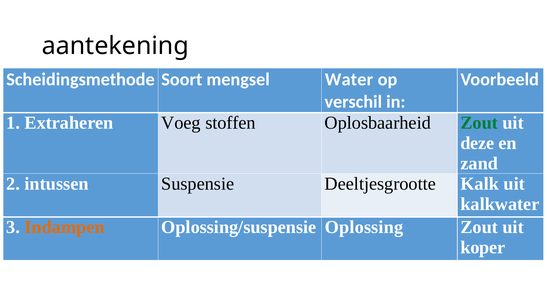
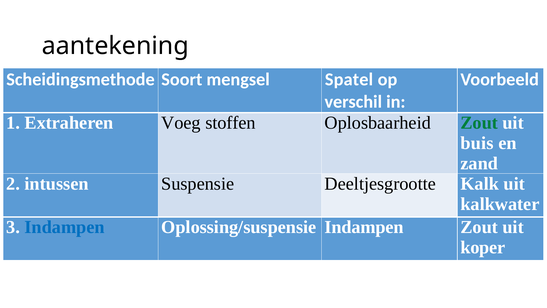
Water: Water -> Spatel
deze: deze -> buis
Indampen at (65, 227) colour: orange -> blue
Oplossing/suspensie Oplossing: Oplossing -> Indampen
